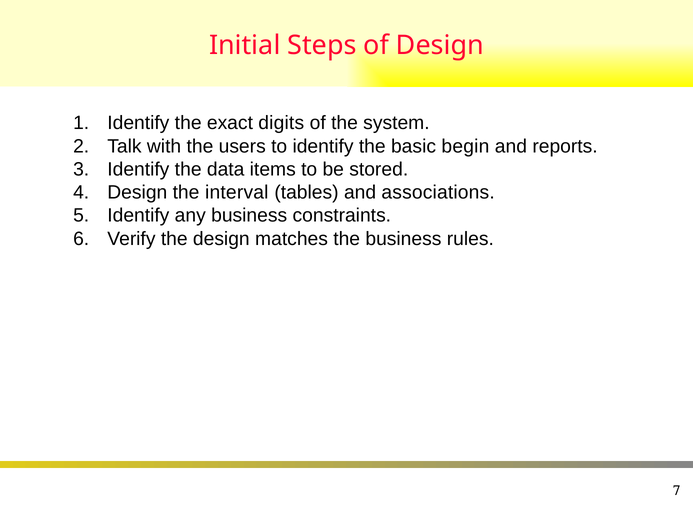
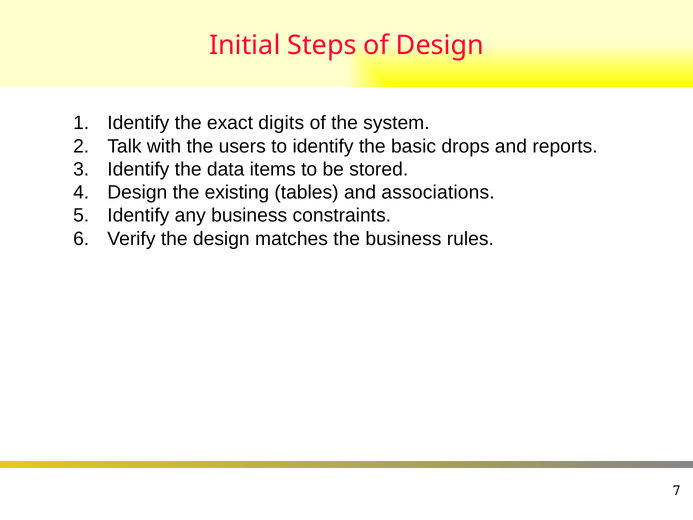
begin: begin -> drops
interval: interval -> existing
